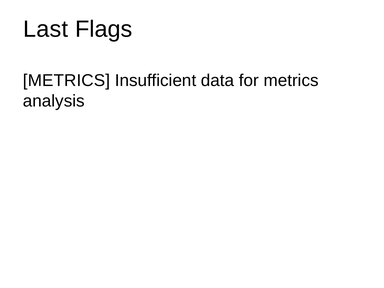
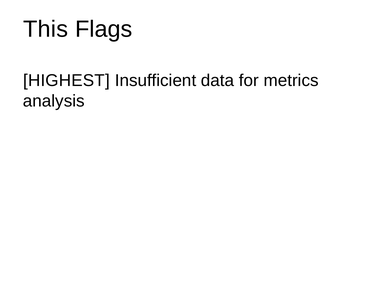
Last: Last -> This
METRICS at (67, 81): METRICS -> HIGHEST
